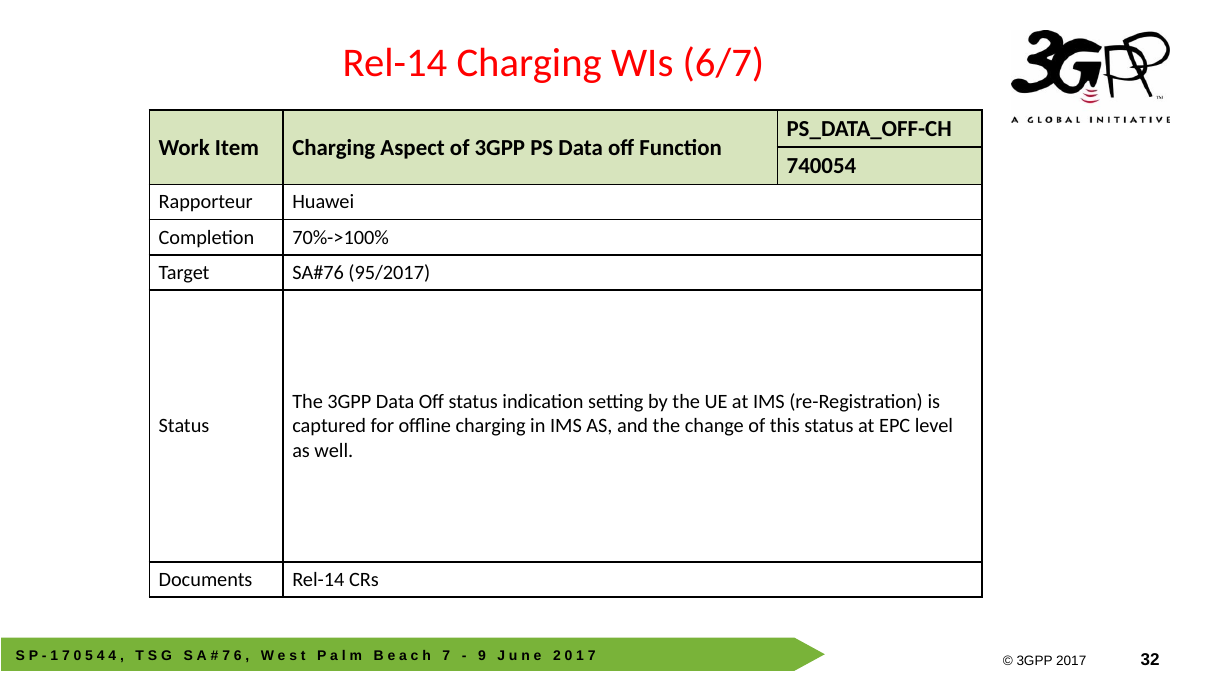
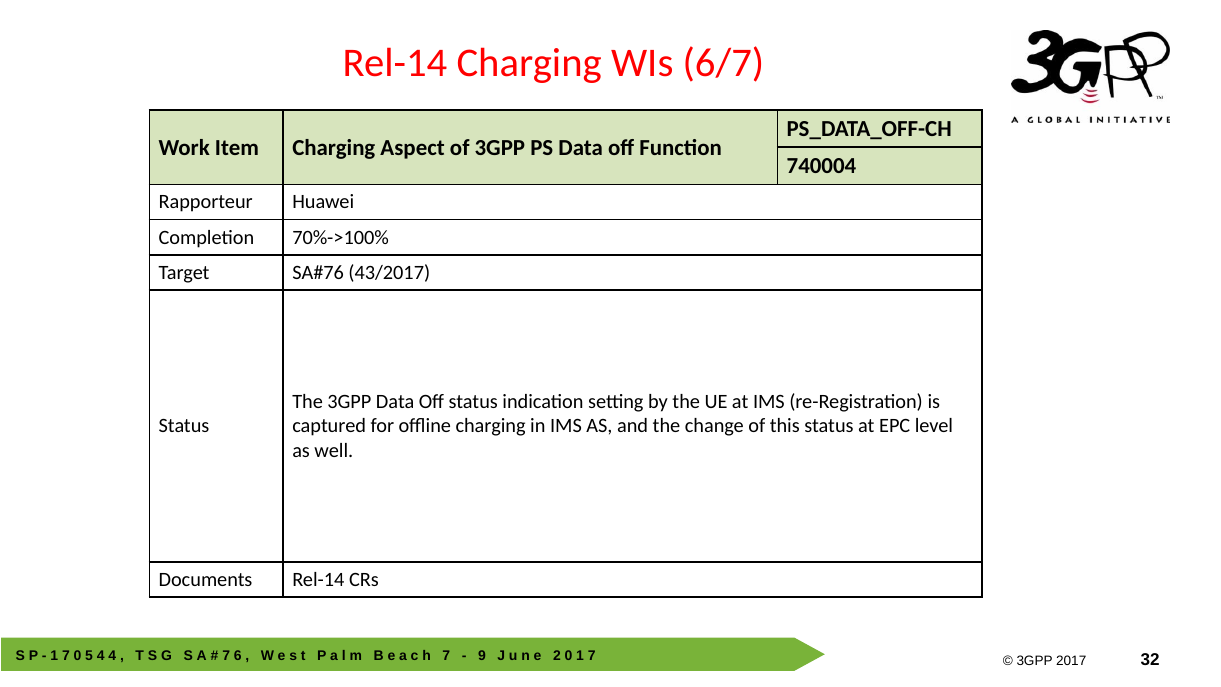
740054: 740054 -> 740004
95/2017: 95/2017 -> 43/2017
